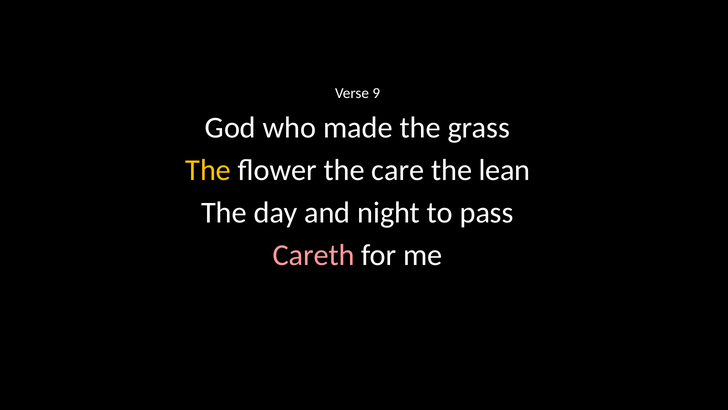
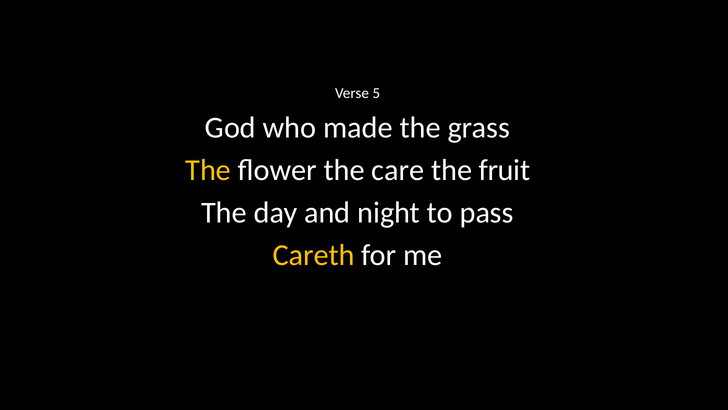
9: 9 -> 5
lean: lean -> fruit
Careth colour: pink -> yellow
